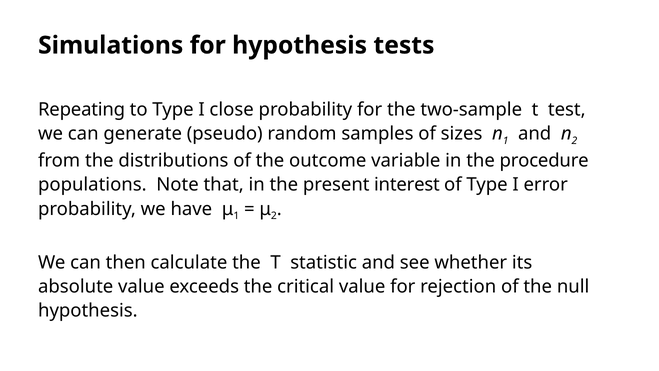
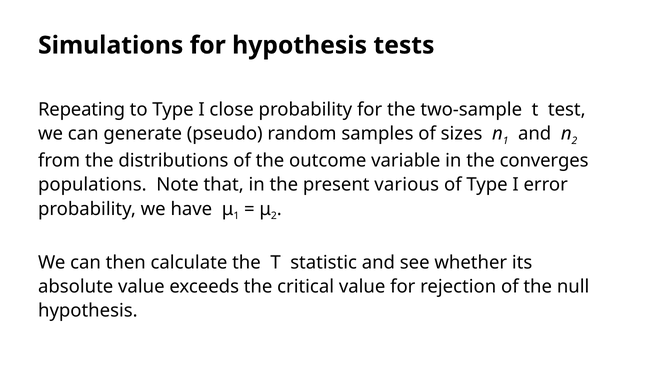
procedure: procedure -> converges
interest: interest -> various
